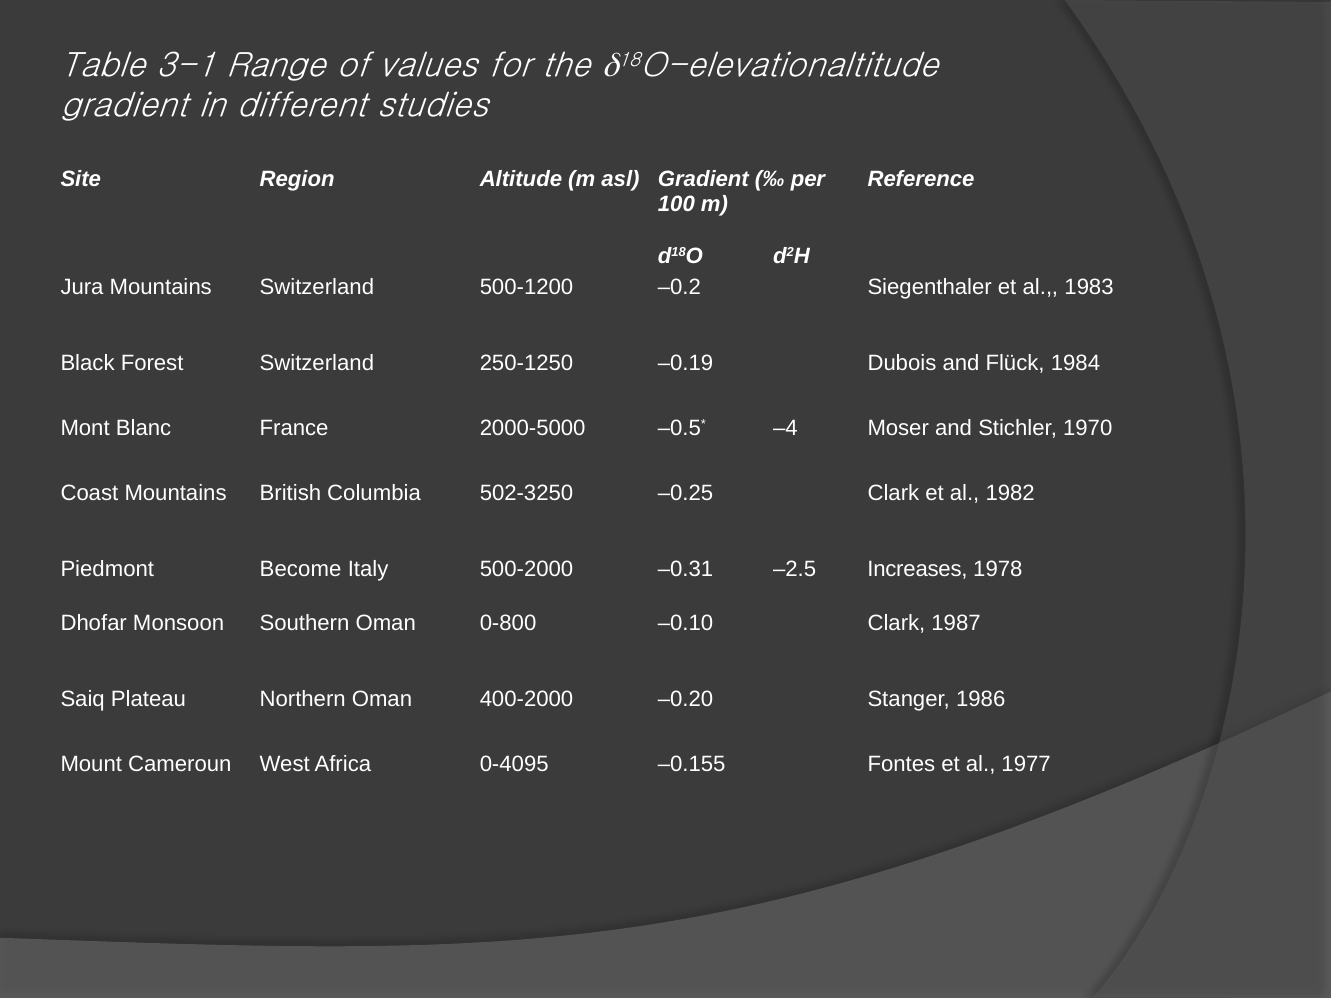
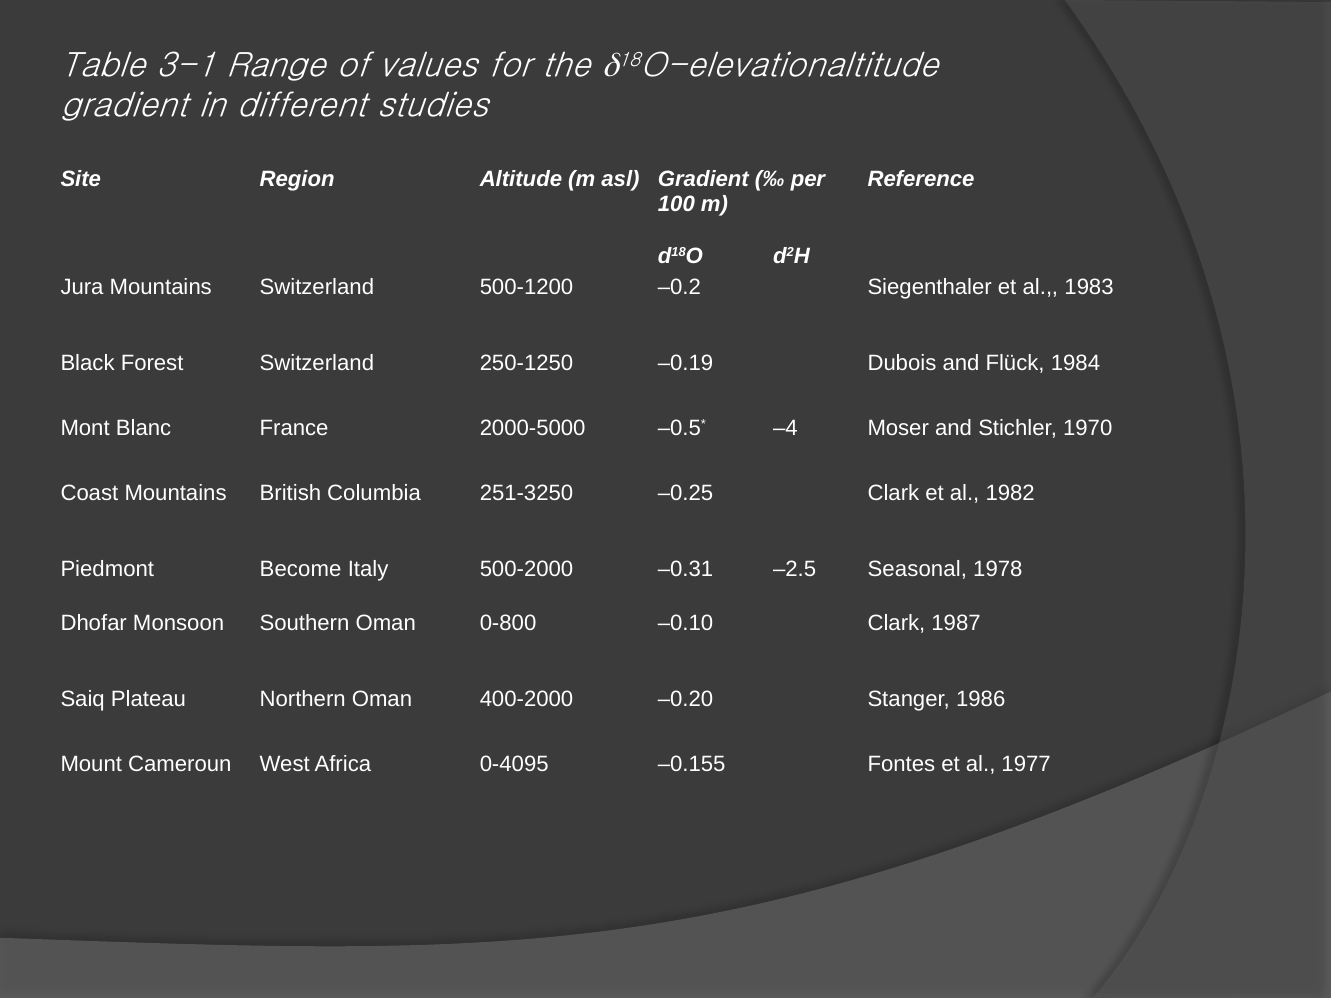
502-3250: 502-3250 -> 251-3250
Increases: Increases -> Seasonal
